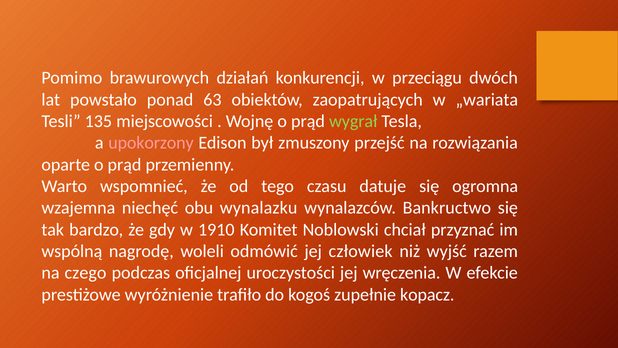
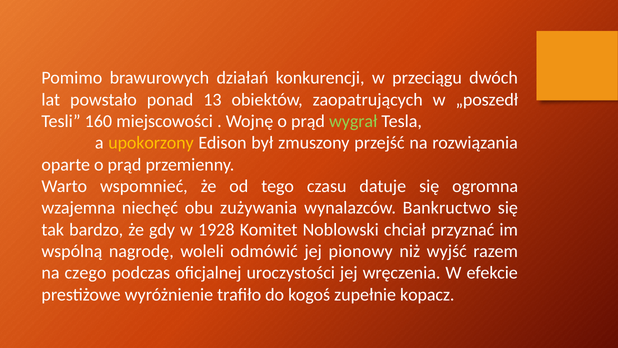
63: 63 -> 13
„wariata: „wariata -> „poszedł
135: 135 -> 160
upokorzony colour: pink -> yellow
wynalazku: wynalazku -> zużywania
1910: 1910 -> 1928
człowiek: człowiek -> pionowy
